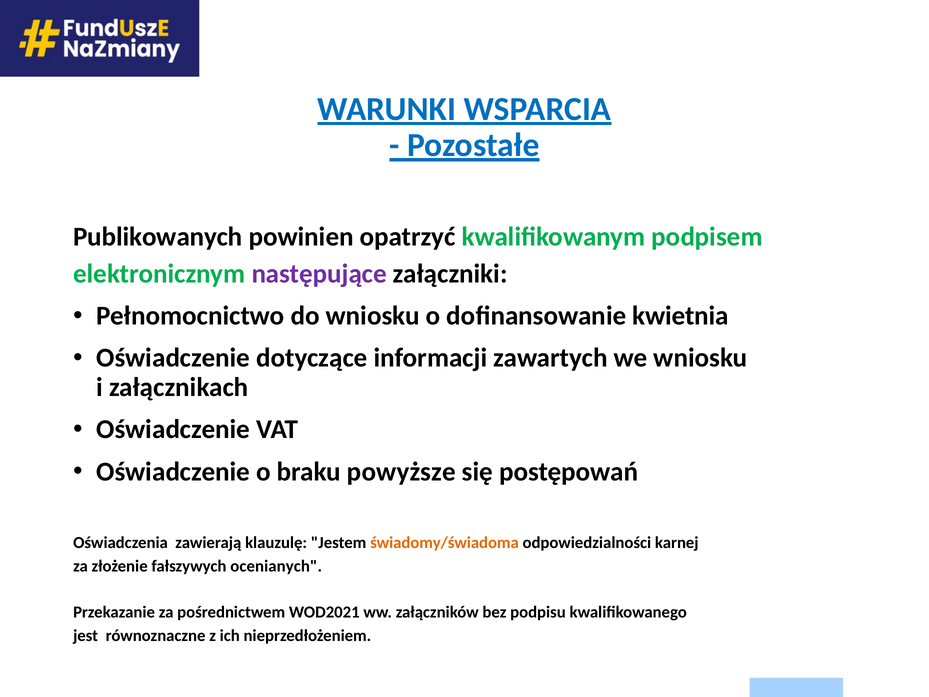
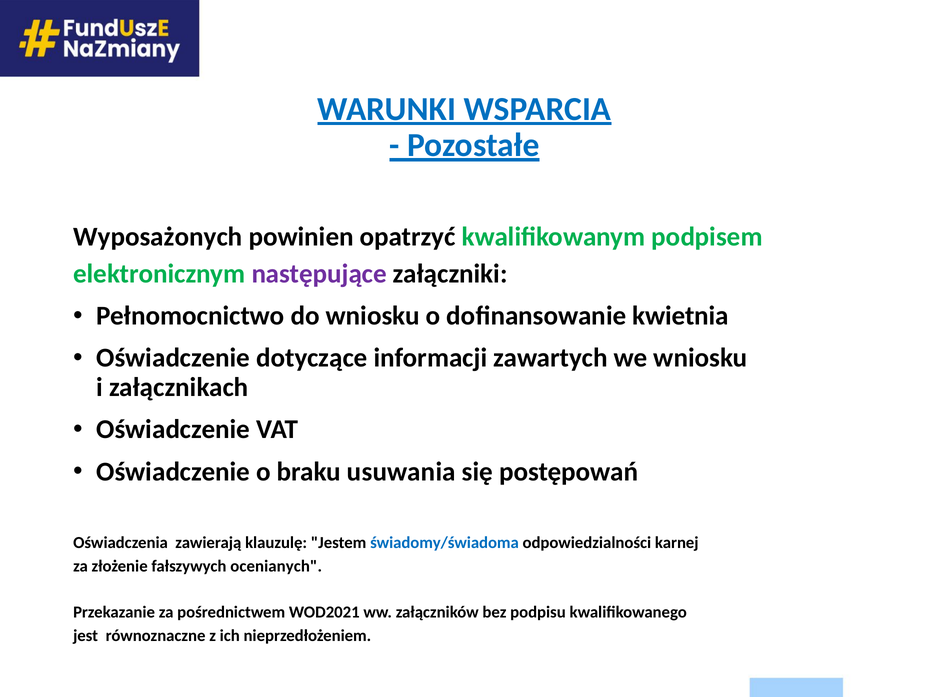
Publikowanych: Publikowanych -> Wyposażonych
powyższe: powyższe -> usuwania
świadomy/świadoma colour: orange -> blue
